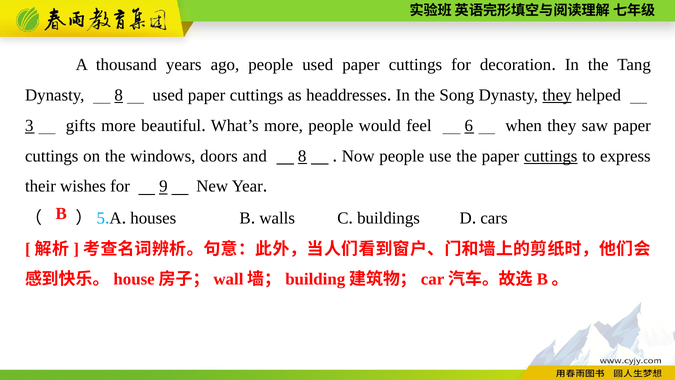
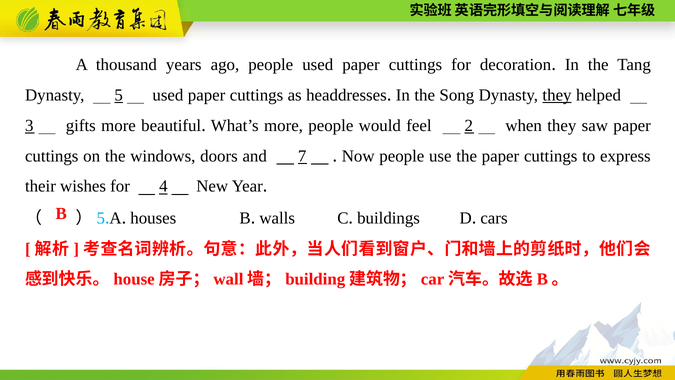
Dynasty 8: 8 -> 5
6: 6 -> 2
and 8: 8 -> 7
cuttings at (551, 156) underline: present -> none
9: 9 -> 4
